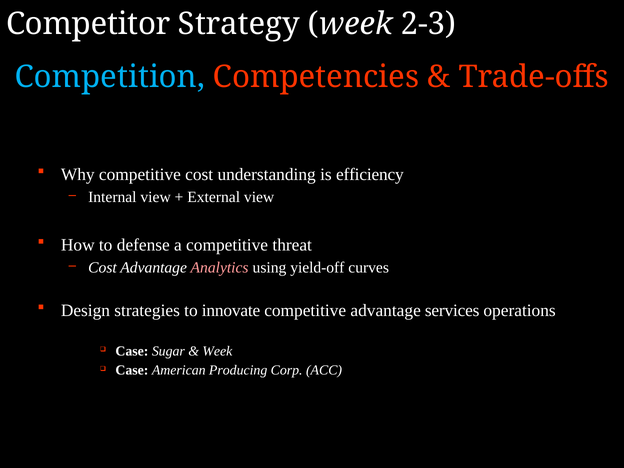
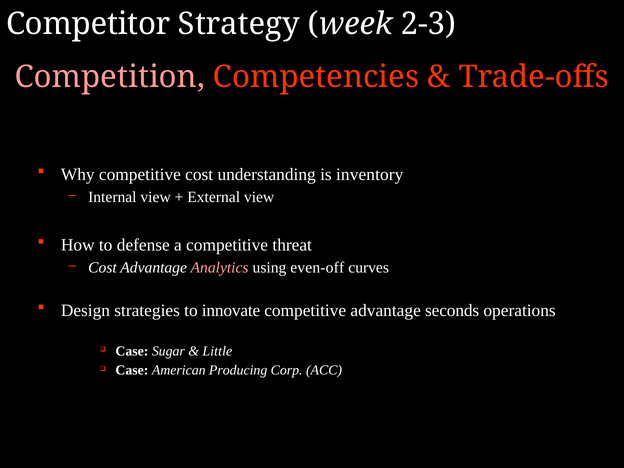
Competition colour: light blue -> pink
efficiency: efficiency -> inventory
yield-off: yield-off -> even-off
services: services -> seconds
Week at (217, 351): Week -> Little
